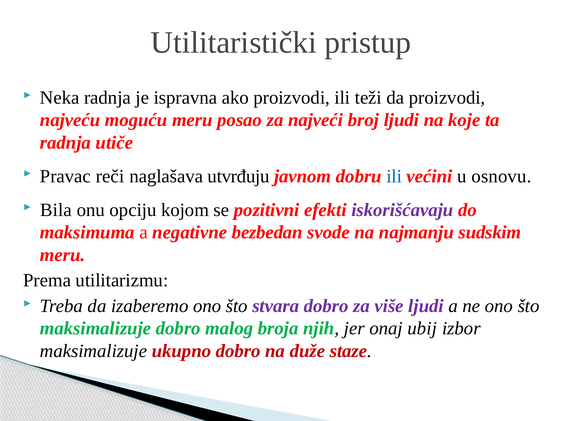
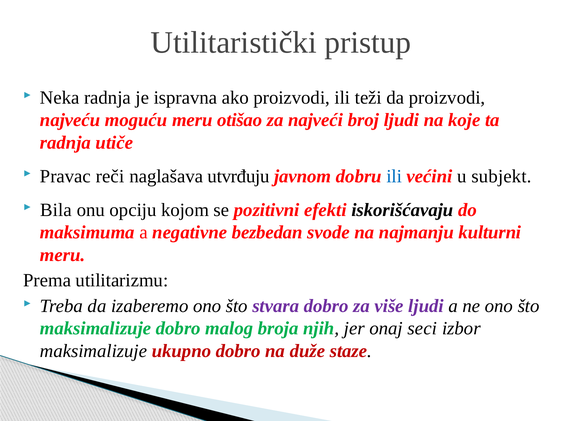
posao: posao -> otišao
osnovu: osnovu -> subjekt
iskorišćavaju colour: purple -> black
sudskim: sudskim -> kulturni
ubij: ubij -> seci
